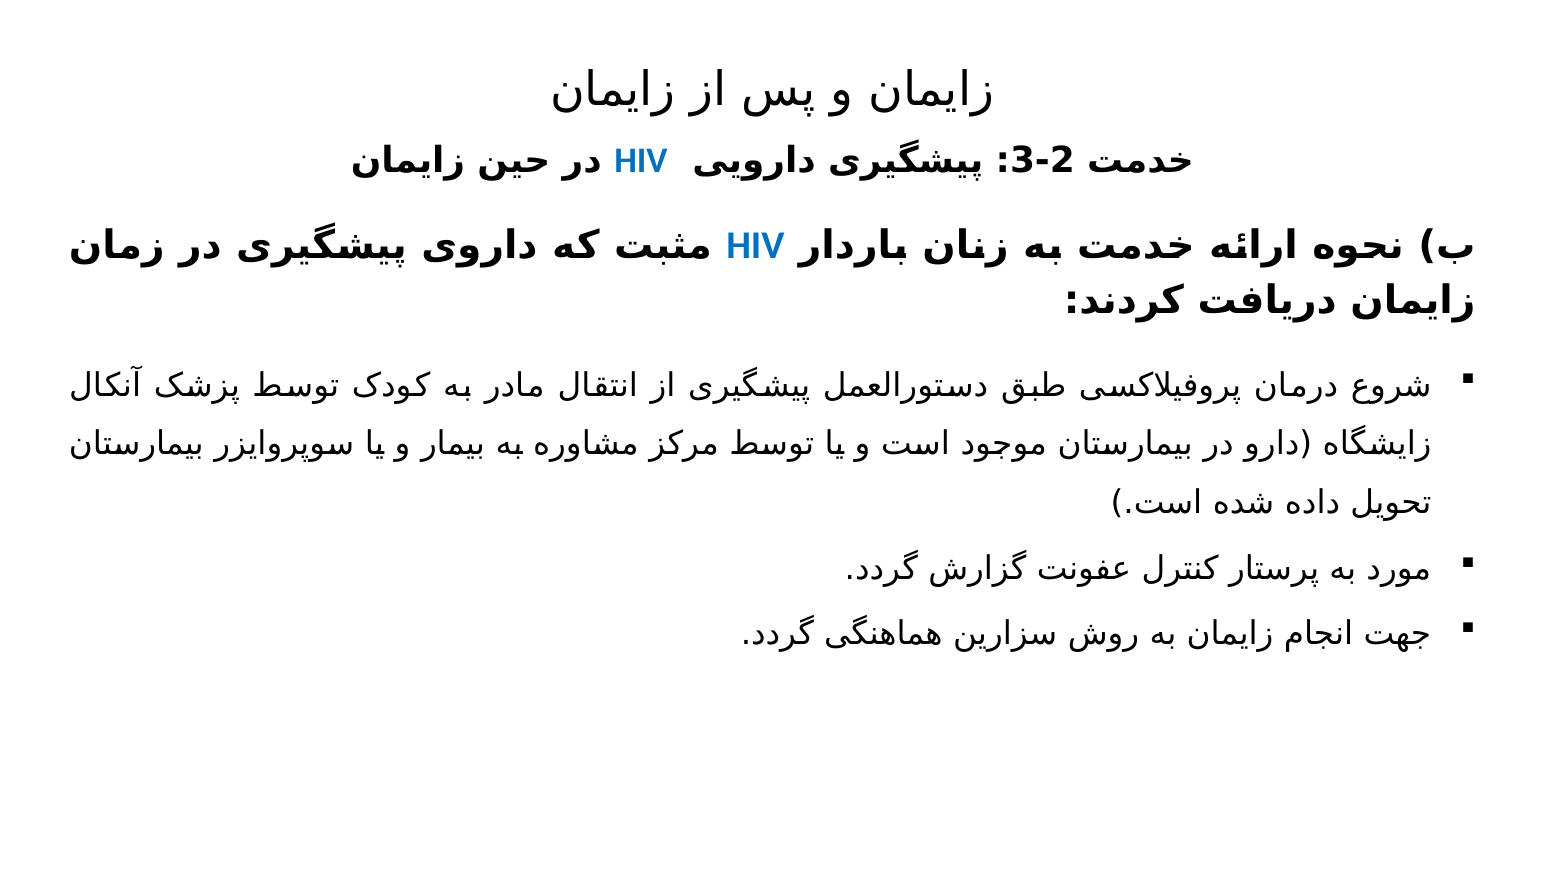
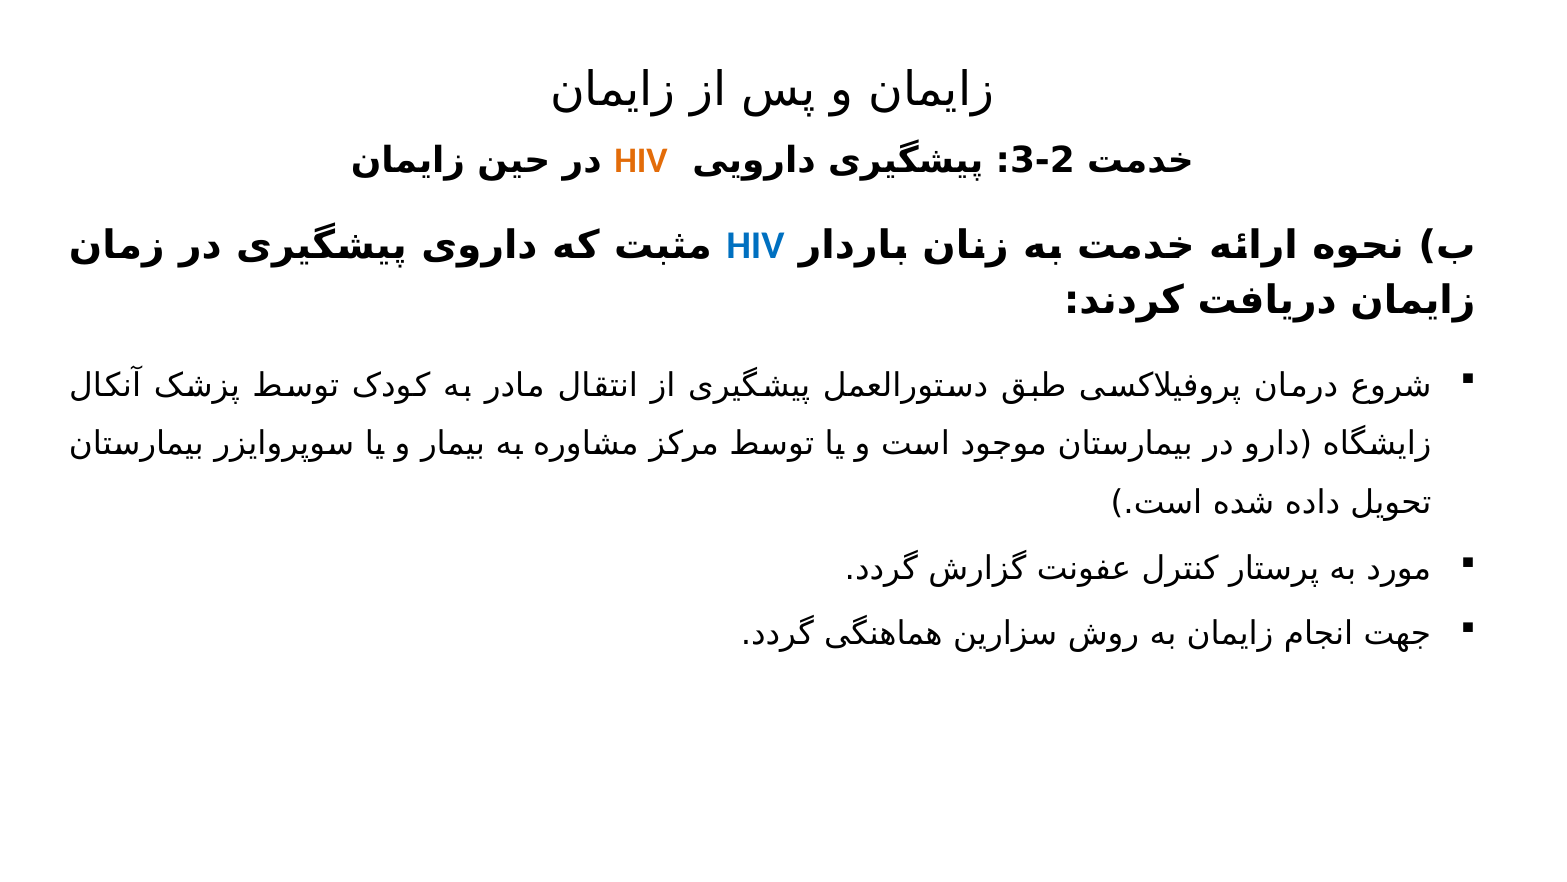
HIV at (641, 161) colour: blue -> orange
